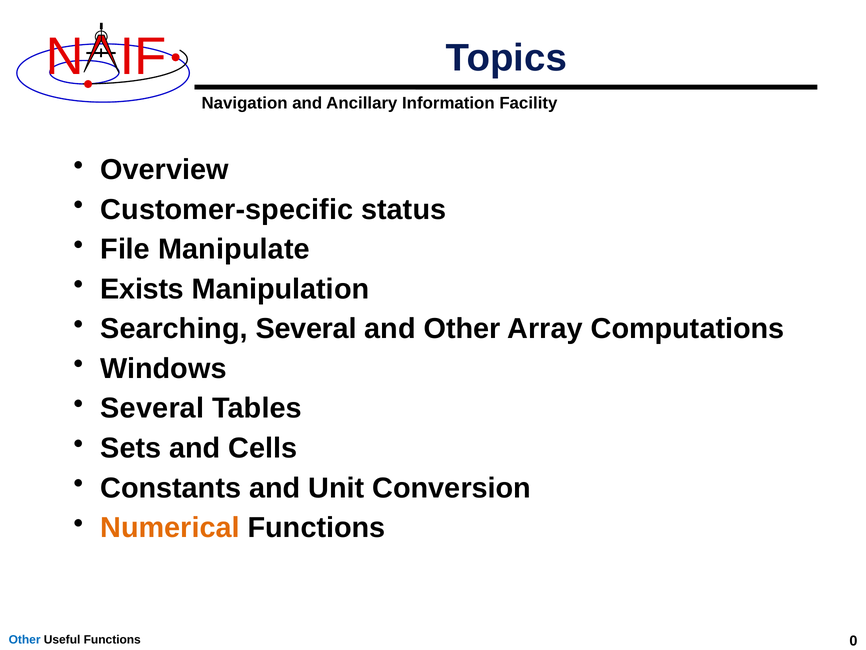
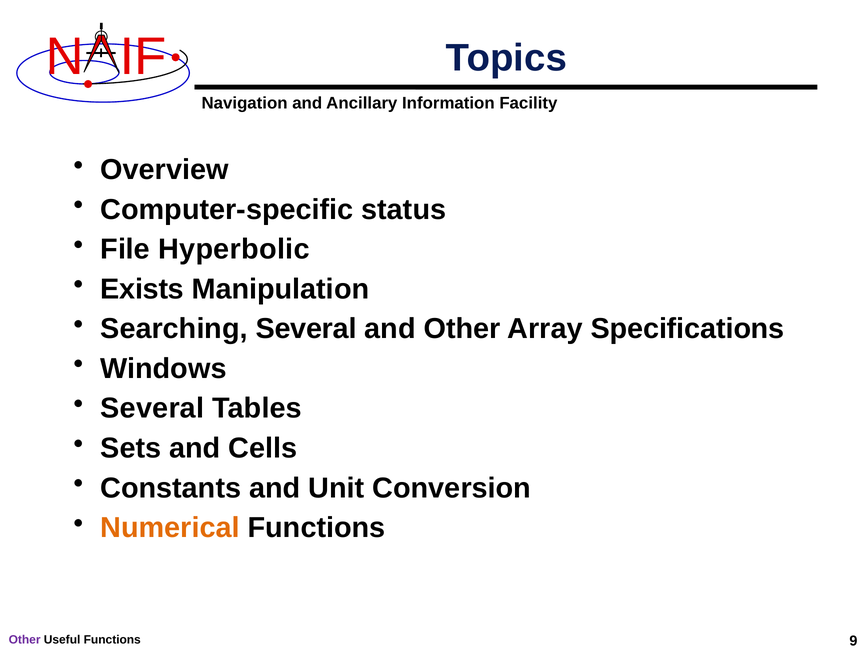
Customer-specific: Customer-specific -> Computer-specific
Manipulate: Manipulate -> Hyperbolic
Computations: Computations -> Specifications
Other at (25, 639) colour: blue -> purple
0: 0 -> 9
